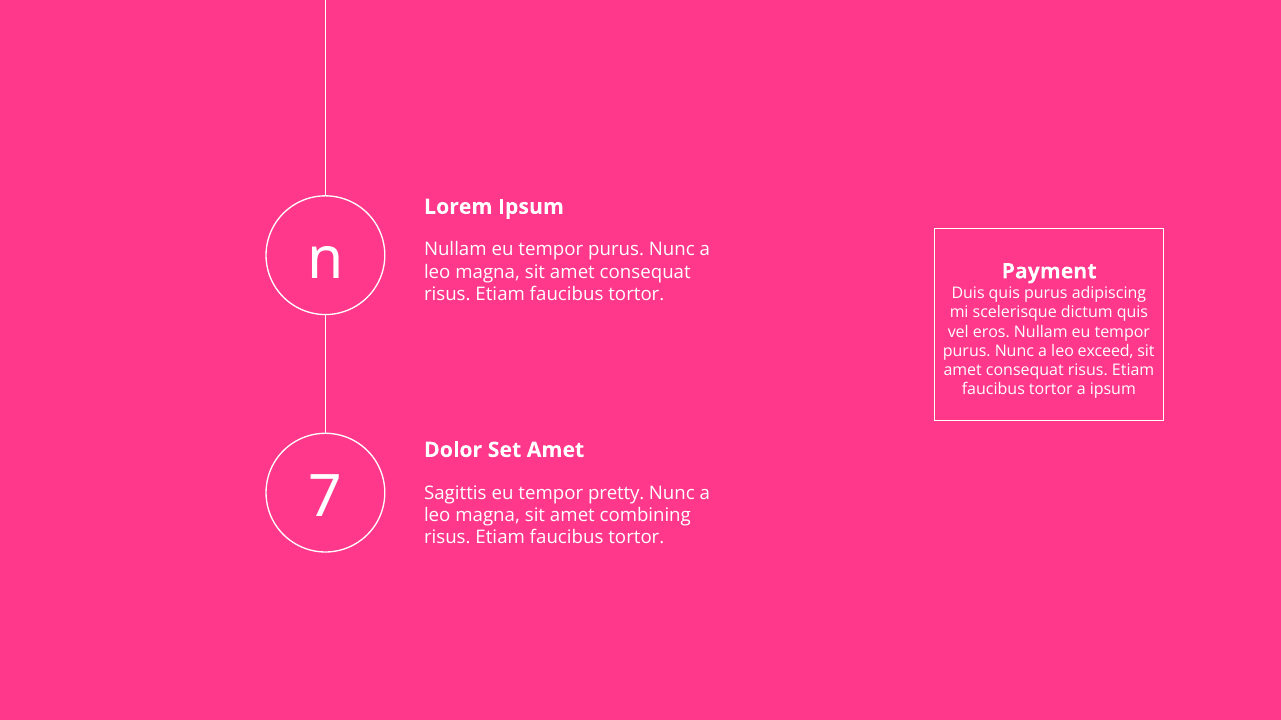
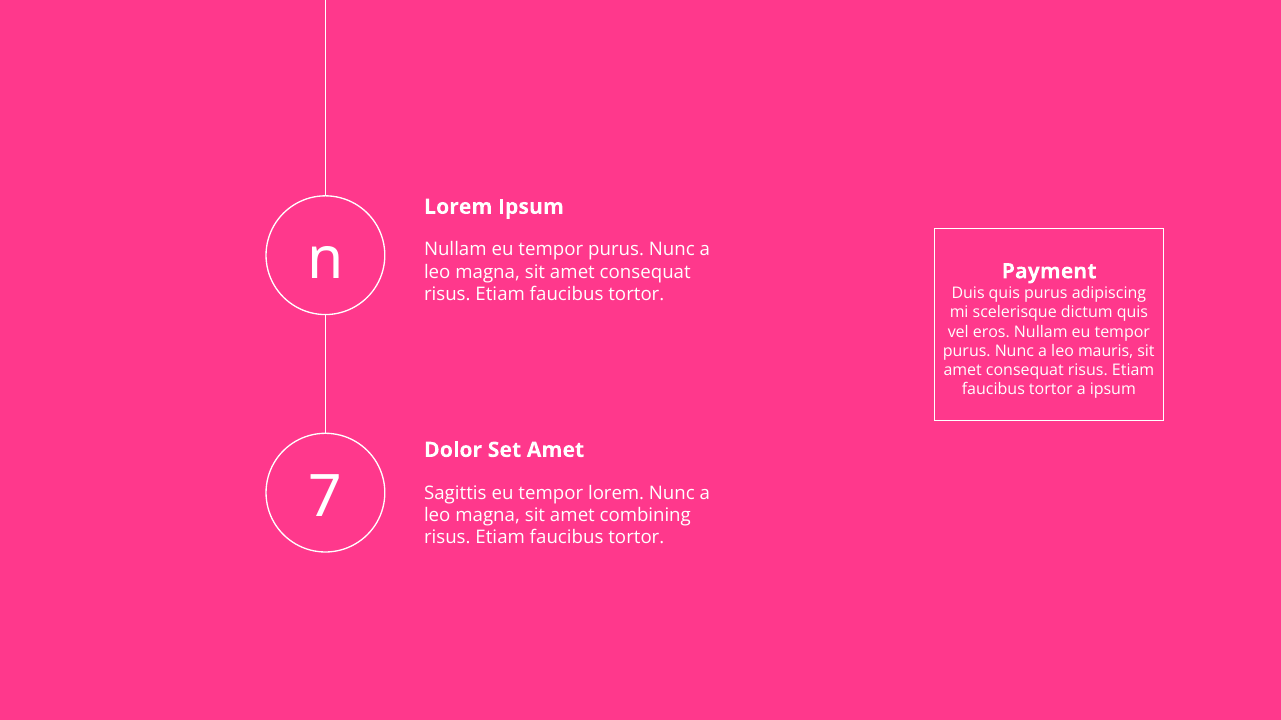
exceed: exceed -> mauris
tempor pretty: pretty -> lorem
